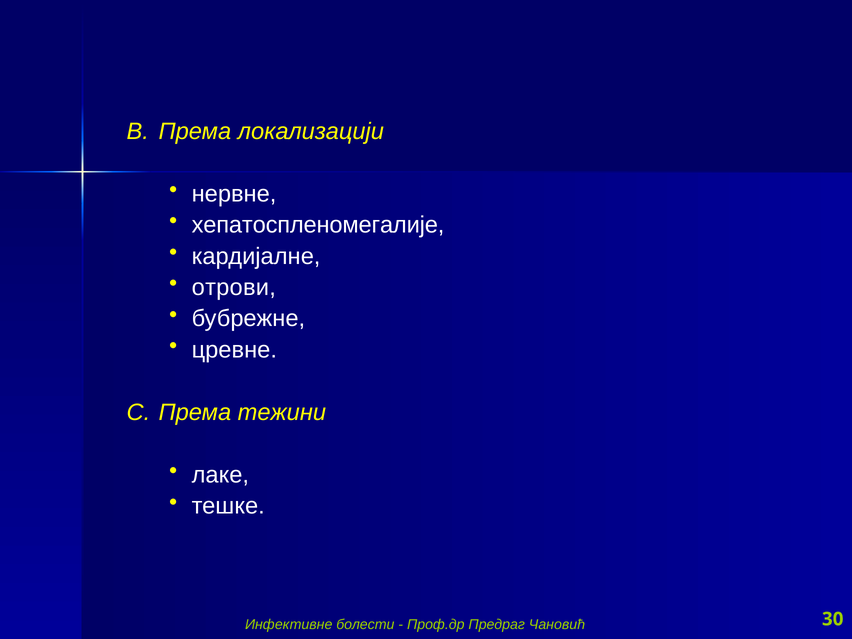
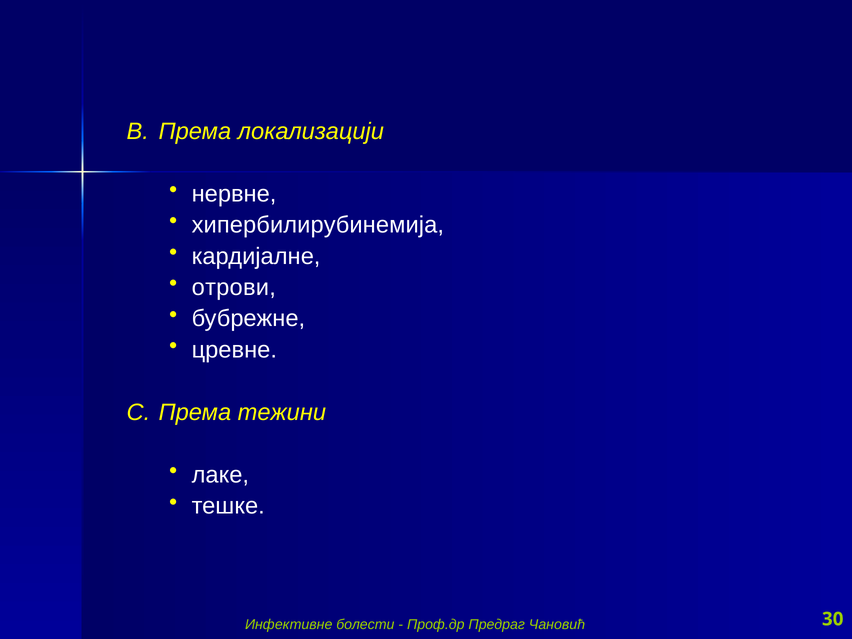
хепатоспленомегалије: хепатоспленомегалије -> хипербилирубинемија
